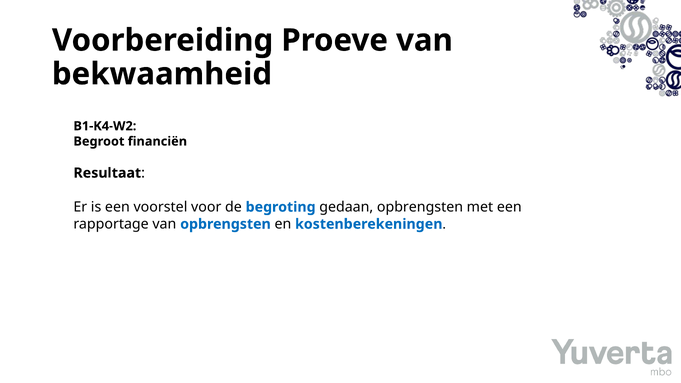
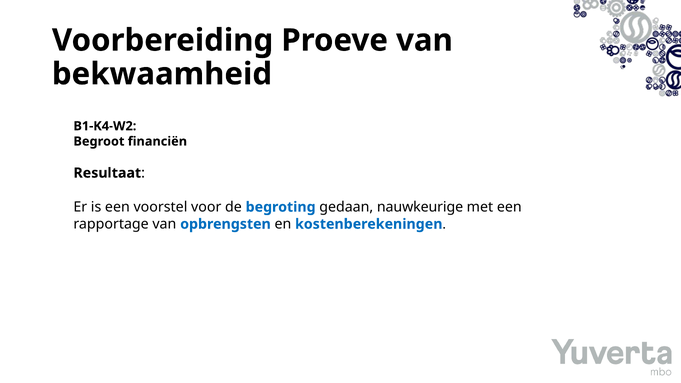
gedaan opbrengsten: opbrengsten -> nauwkeurige
